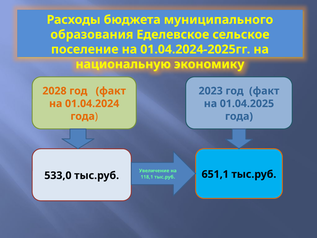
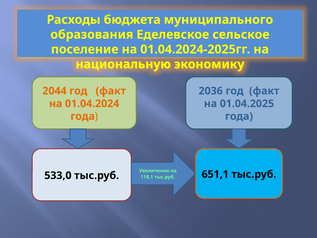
2028: 2028 -> 2044
2023: 2023 -> 2036
